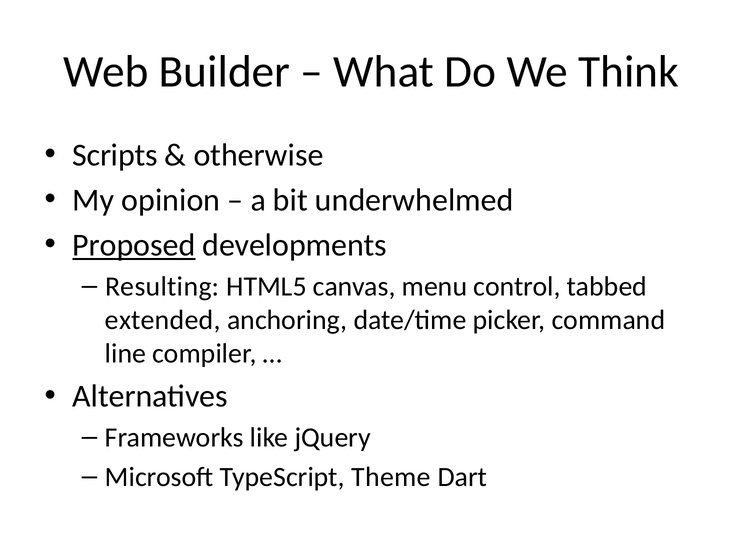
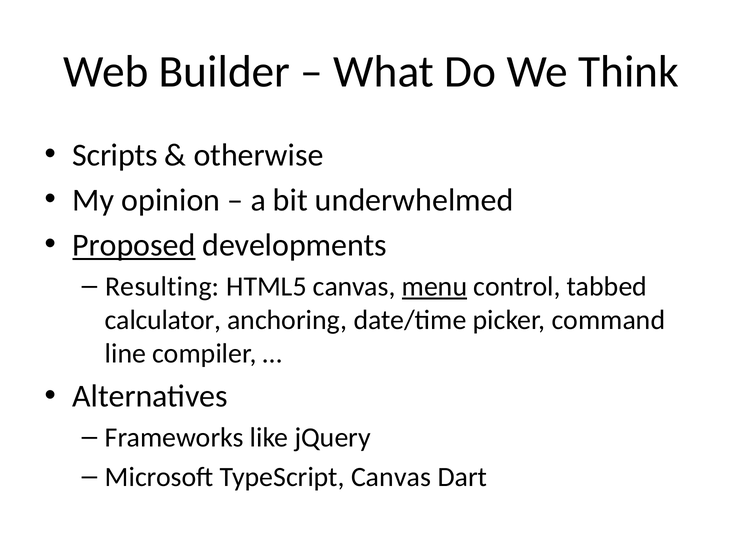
menu underline: none -> present
extended: extended -> calculator
TypeScript Theme: Theme -> Canvas
